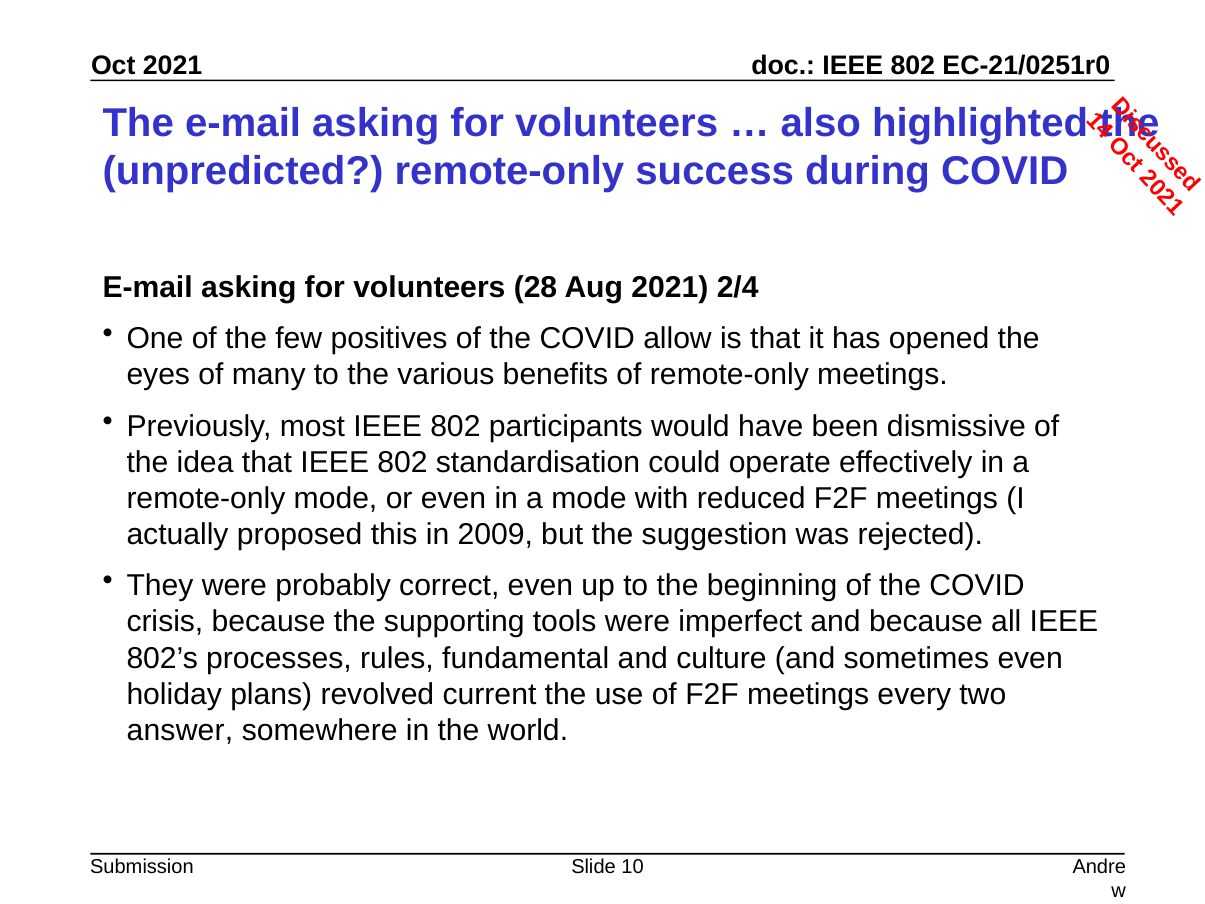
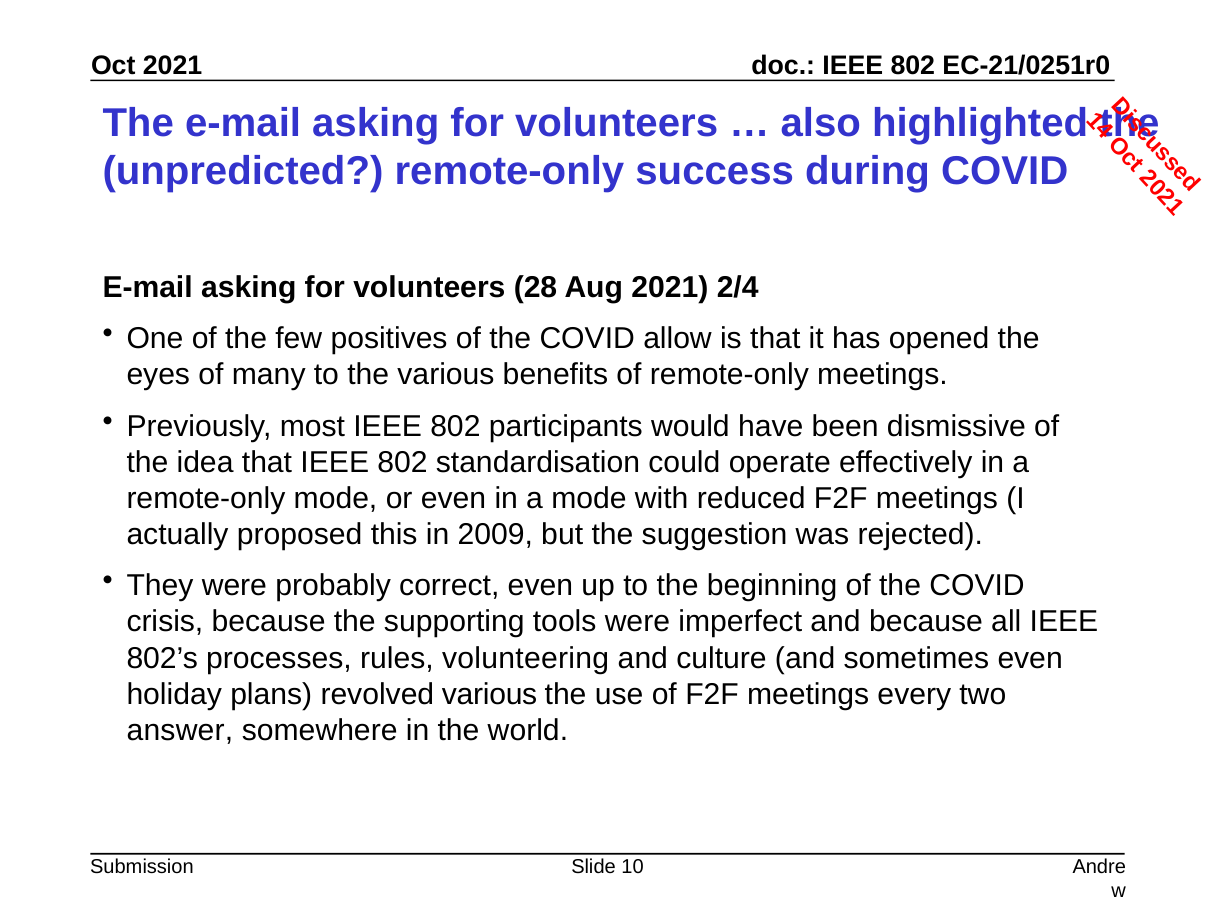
fundamental: fundamental -> volunteering
revolved current: current -> various
